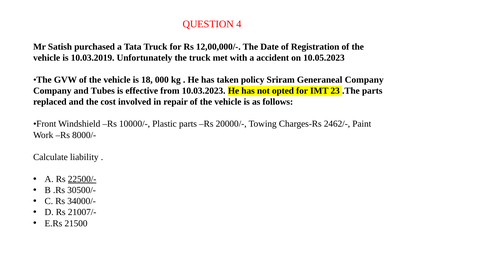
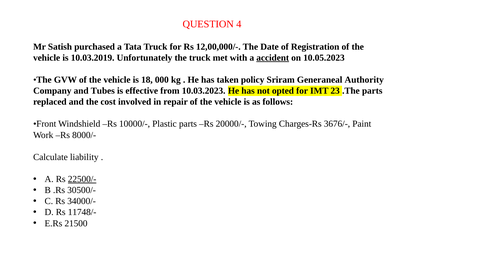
accident underline: none -> present
Generaneal Company: Company -> Authority
2462/-: 2462/- -> 3676/-
21007/-: 21007/- -> 11748/-
